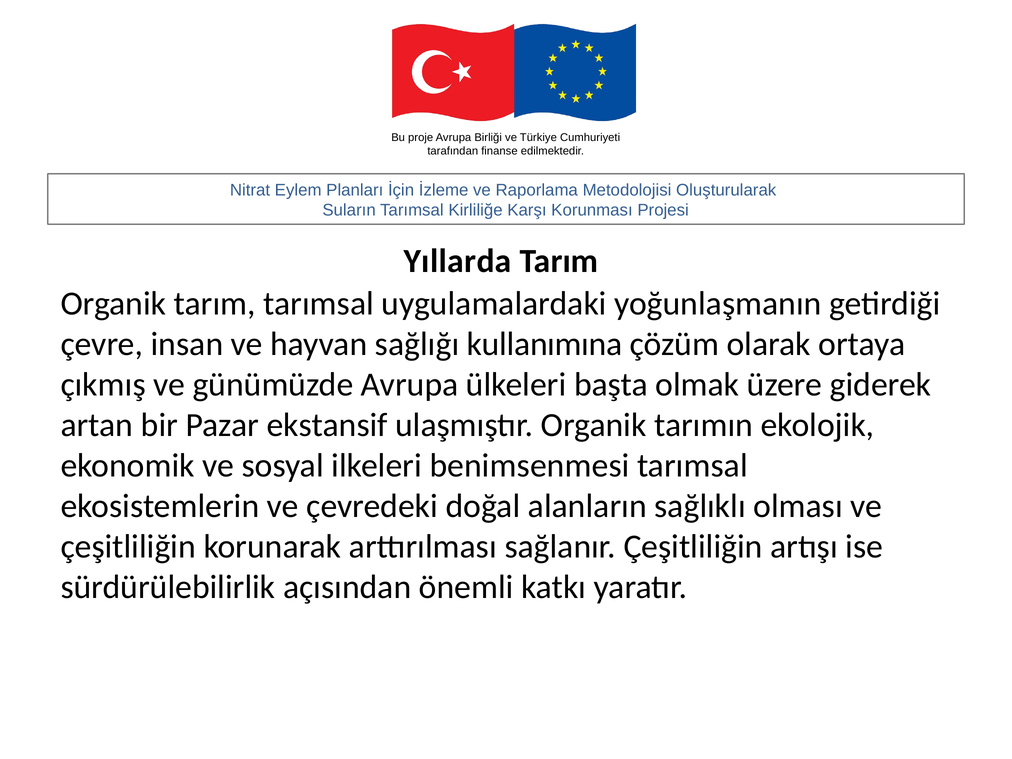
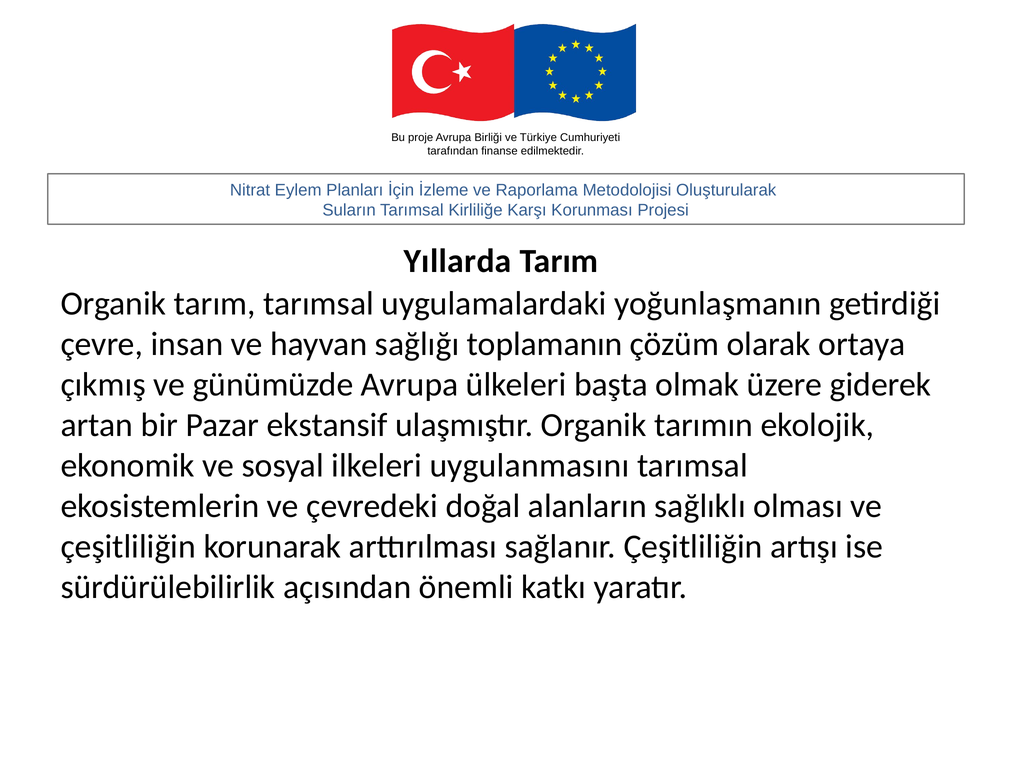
kullanımına: kullanımına -> toplamanın
benimsenmesi: benimsenmesi -> uygulanmasını
